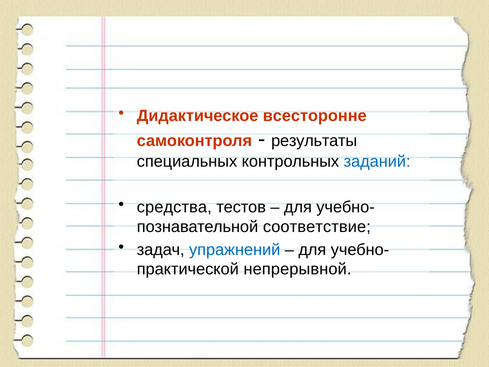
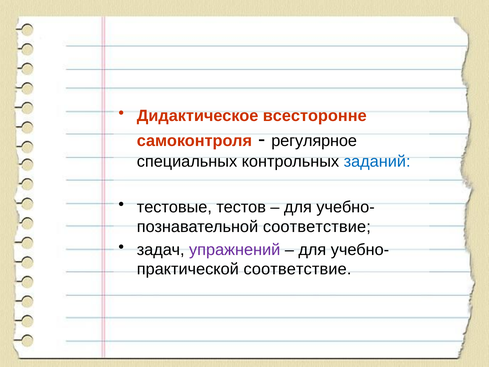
результаты: результаты -> регулярное
средства: средства -> тестовые
упражнений colour: blue -> purple
непрерывной at (297, 269): непрерывной -> соответствие
